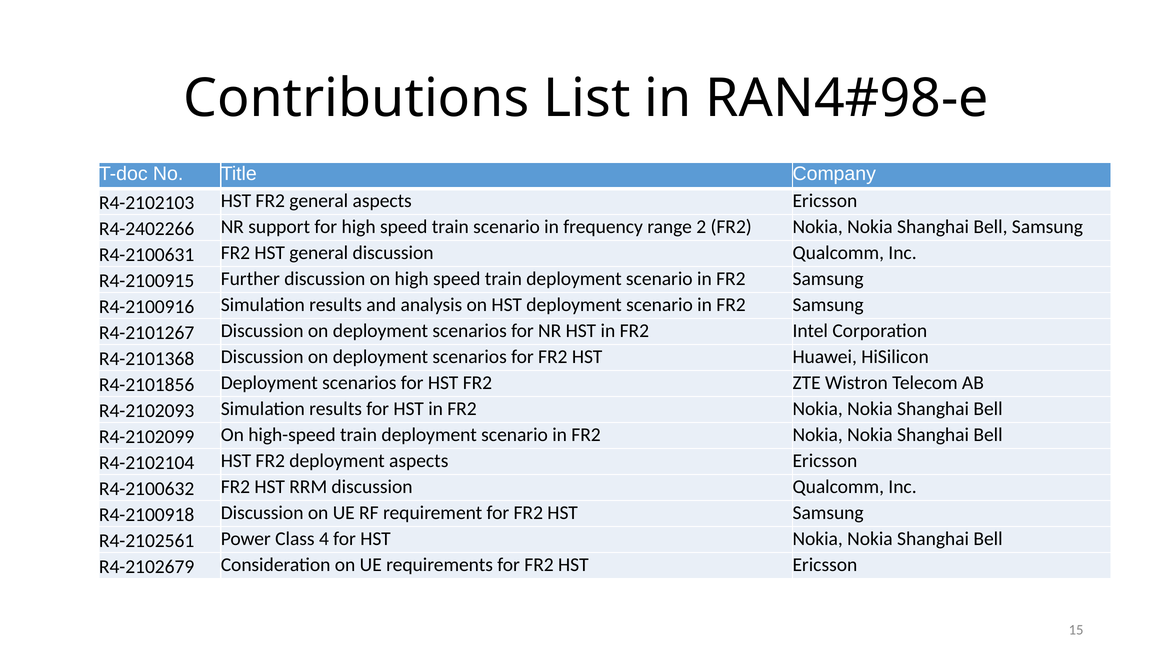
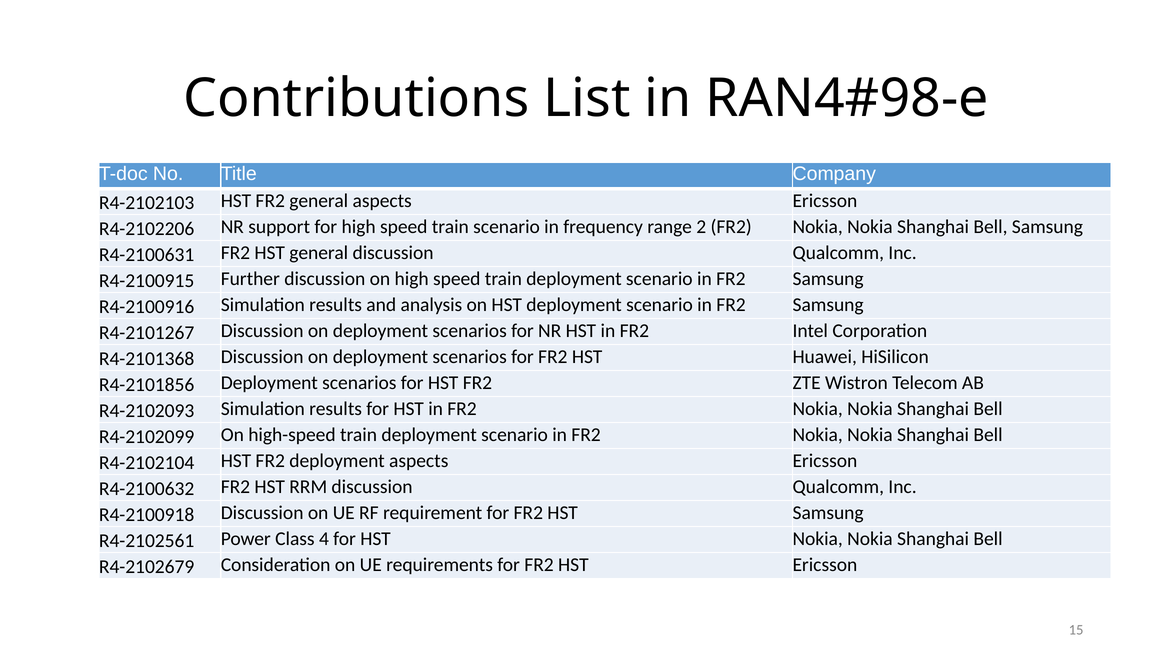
R4-2402266: R4-2402266 -> R4-2102206
